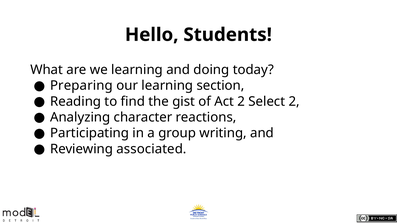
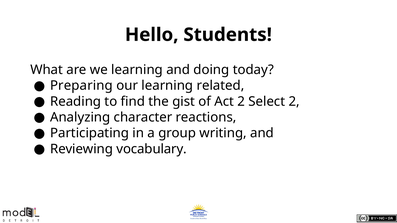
section: section -> related
associated: associated -> vocabulary
